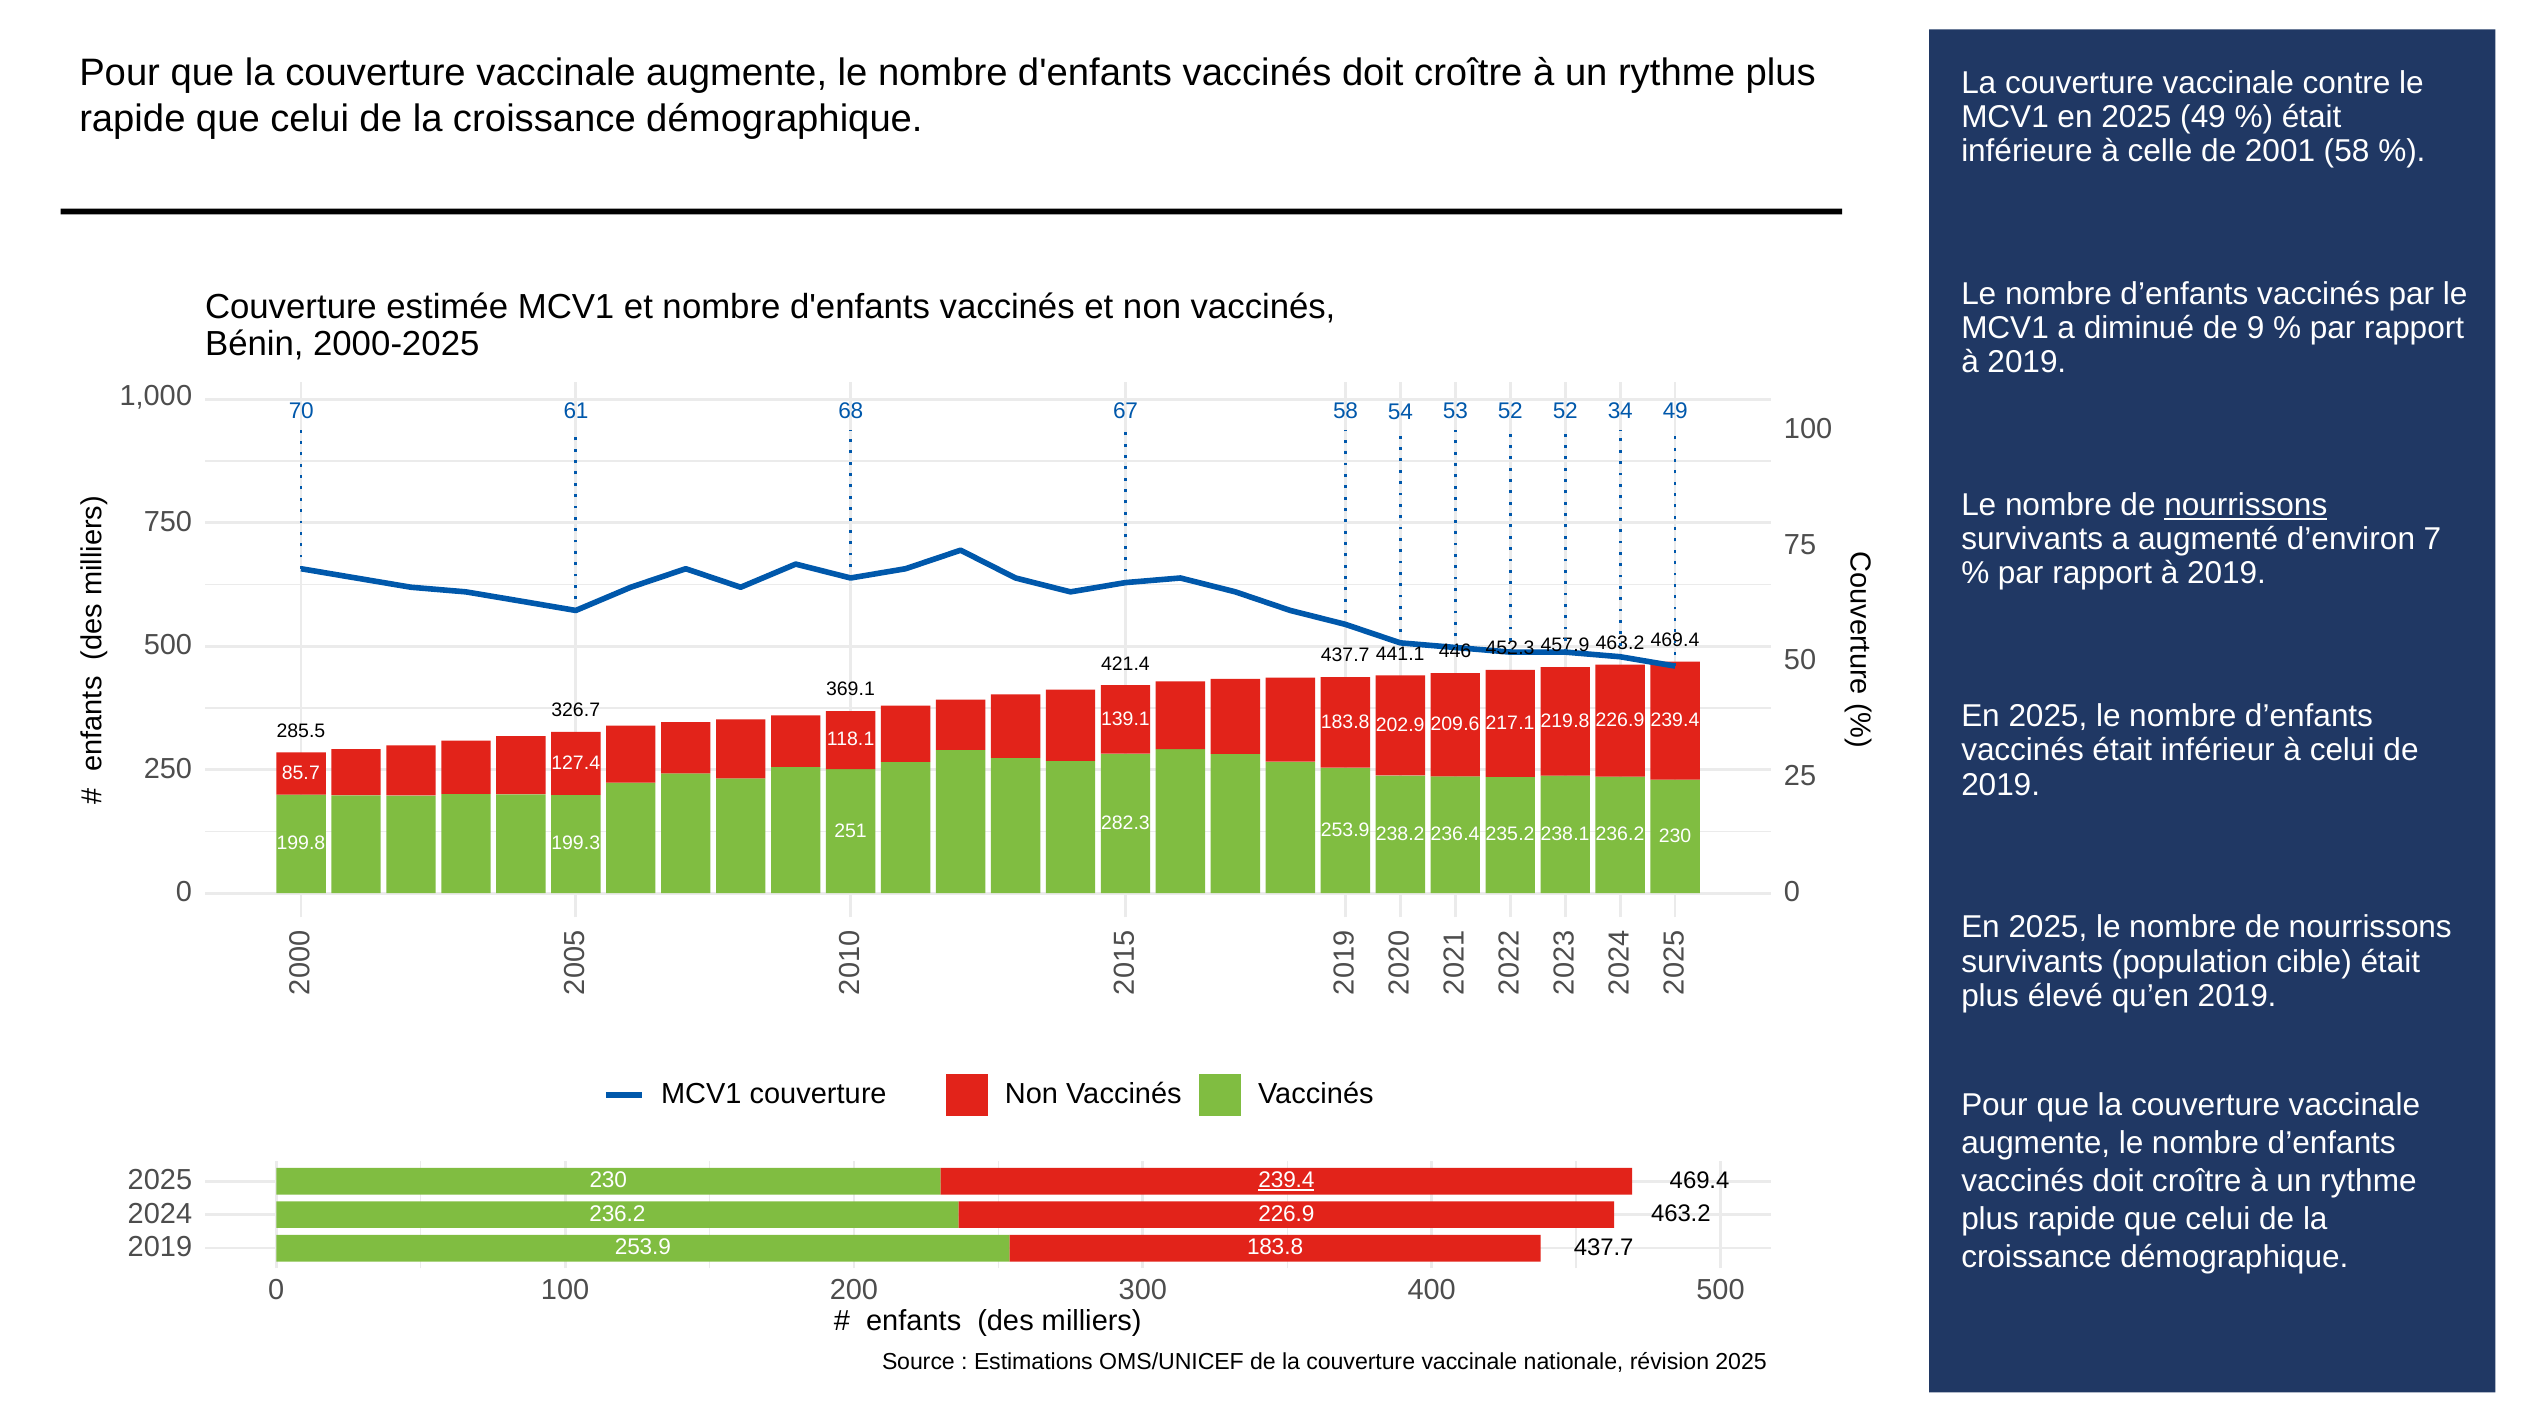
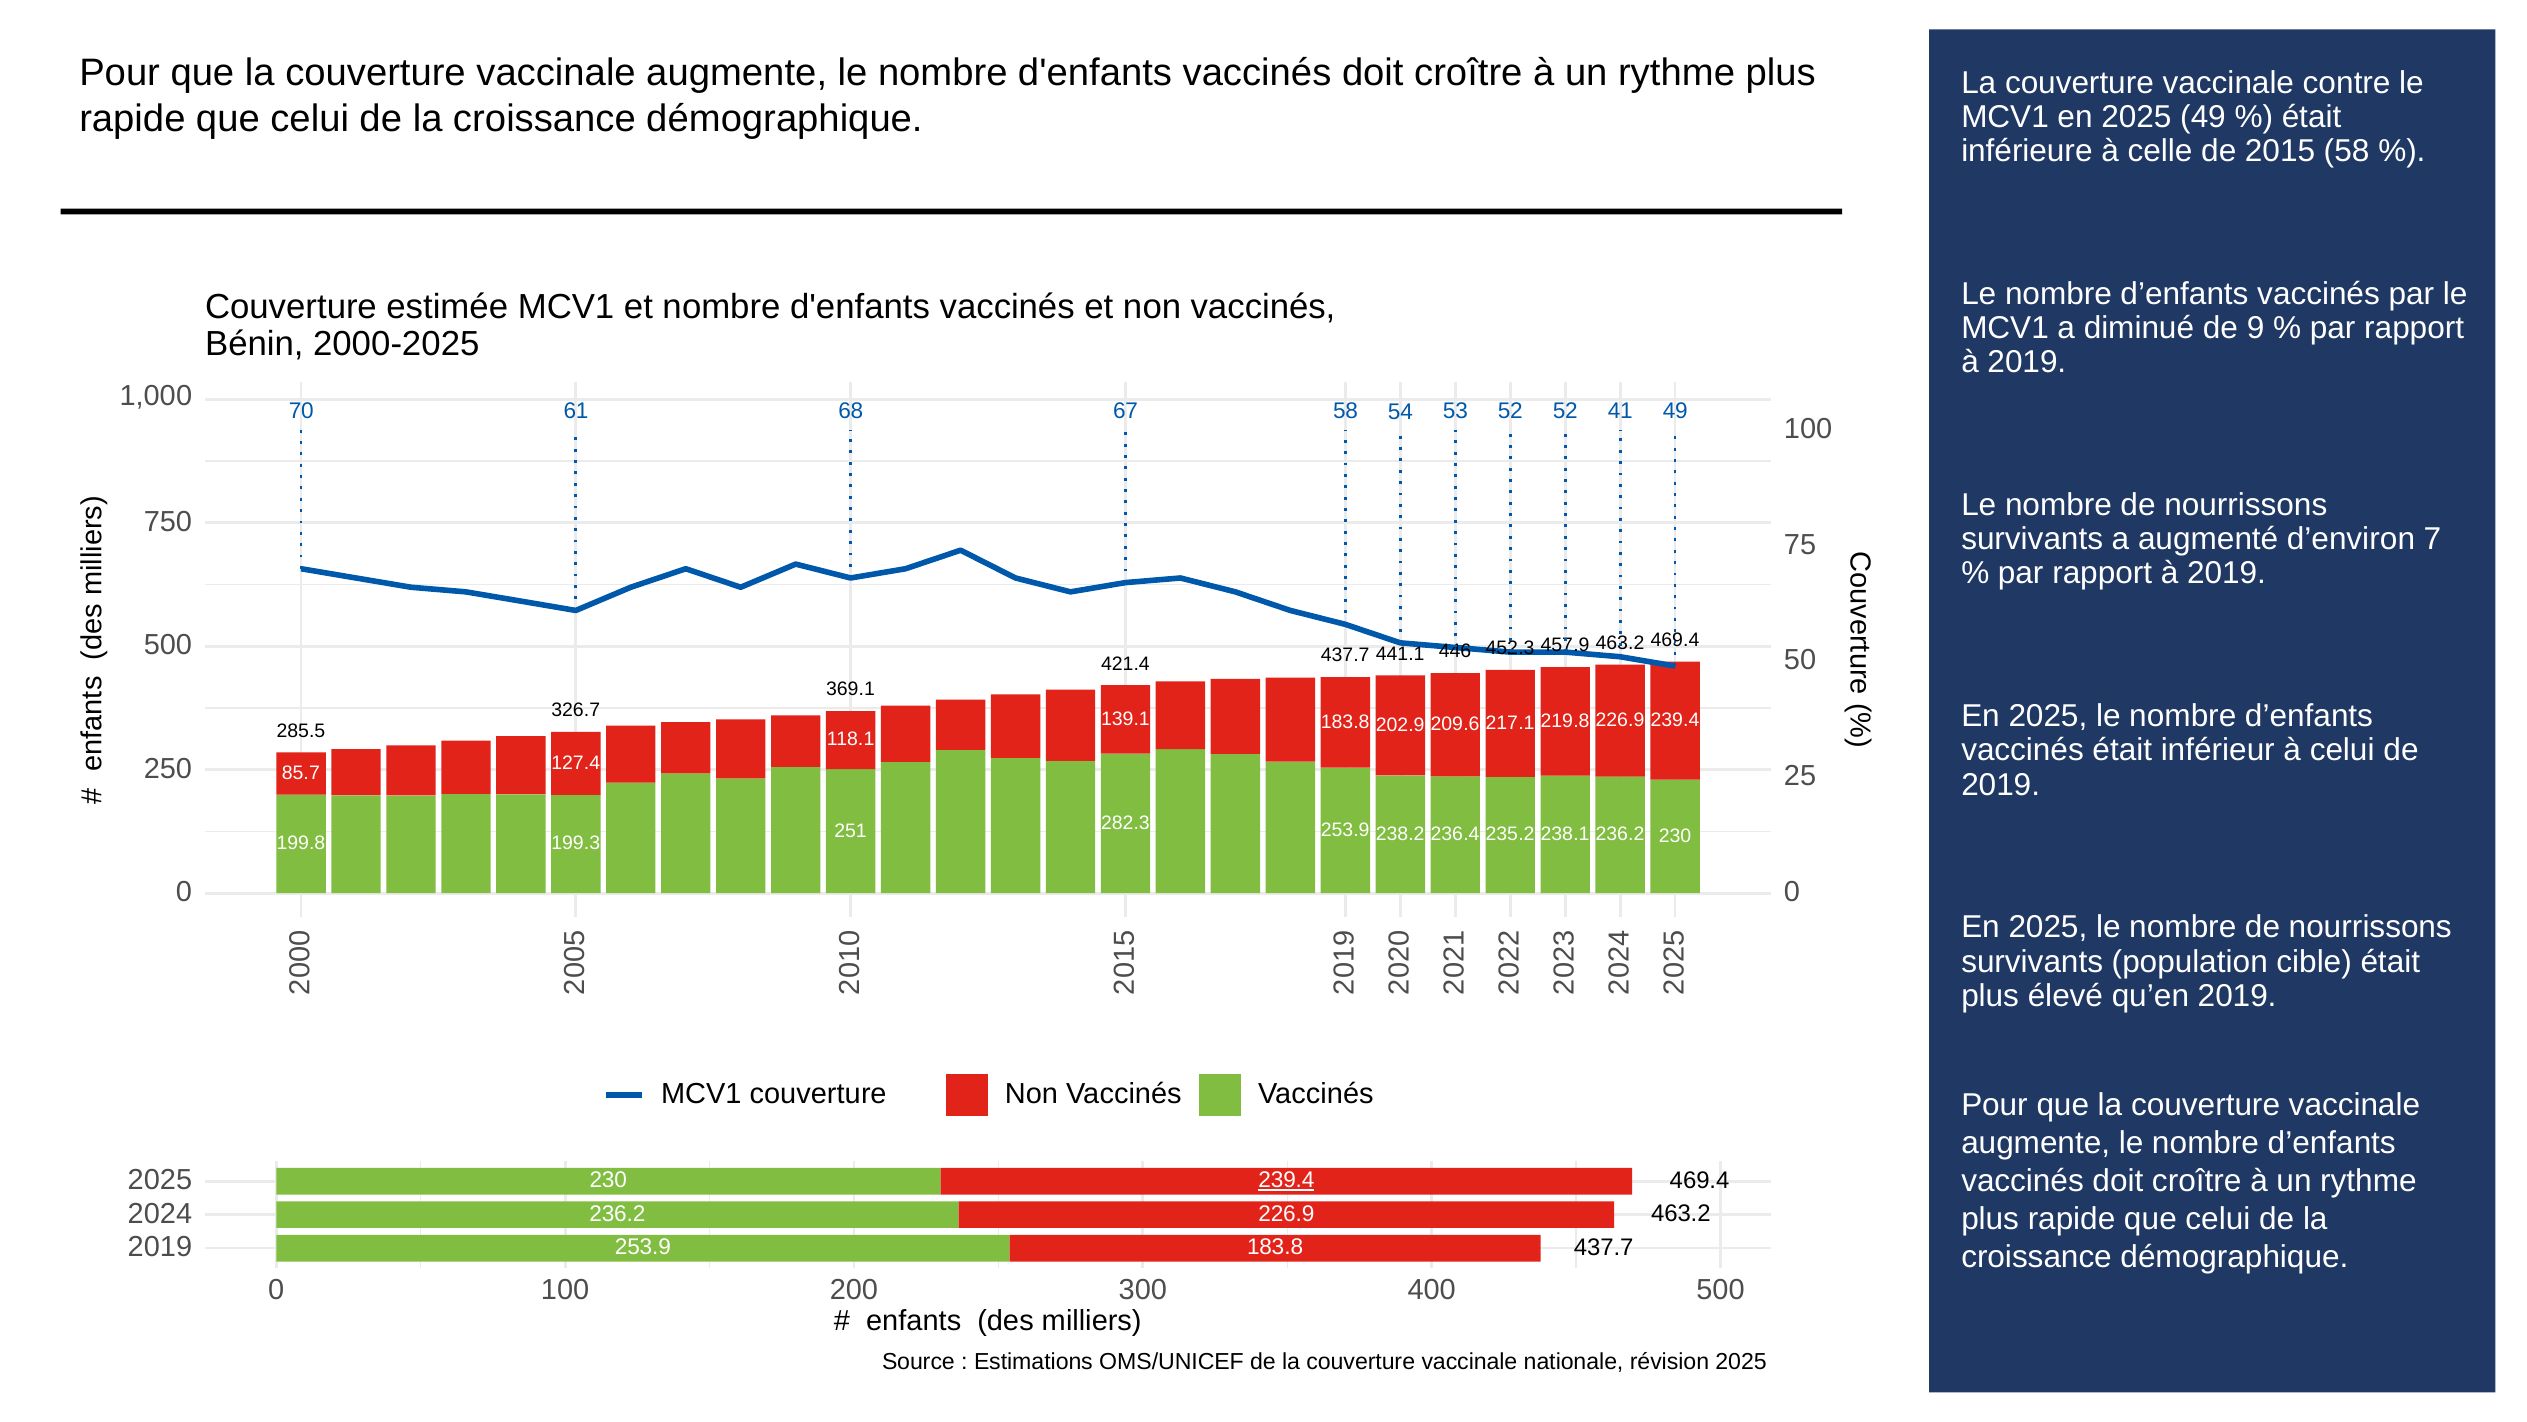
2001: 2001 -> 2015
34: 34 -> 41
nourrissons at (2246, 505) underline: present -> none
